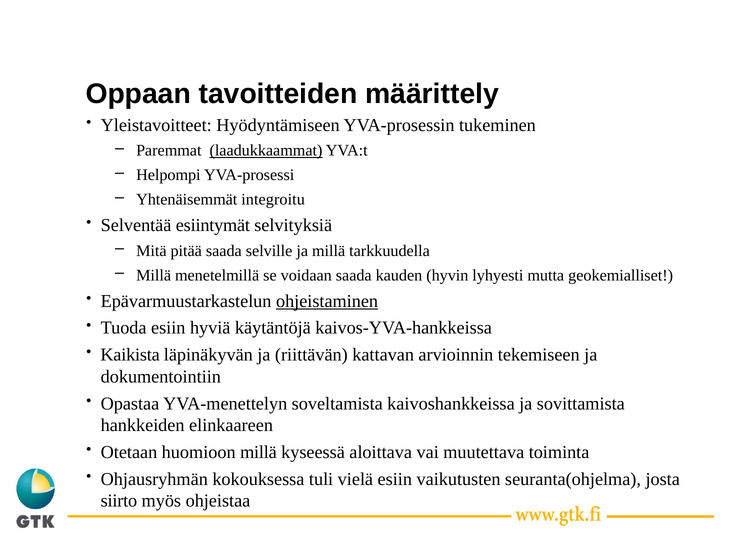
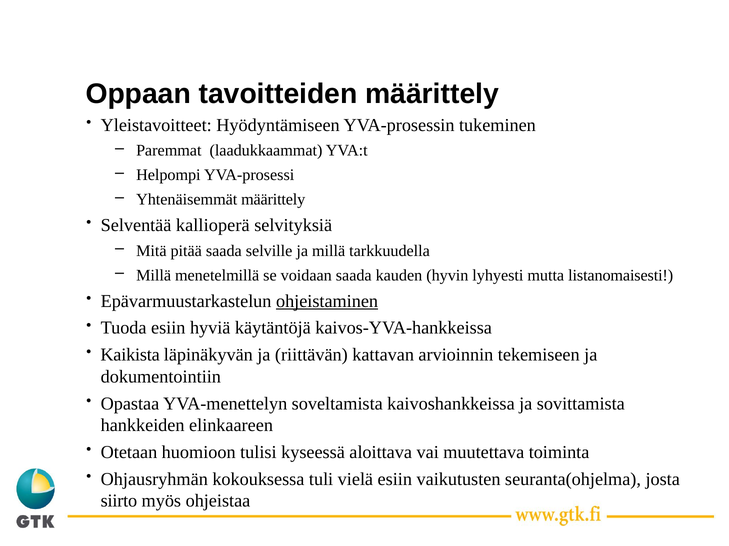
laadukkaammat underline: present -> none
Yhtenäisemmät integroitu: integroitu -> määrittely
esiintymät: esiintymät -> kallioperä
geokemialliset: geokemialliset -> listanomaisesti
huomioon millä: millä -> tulisi
